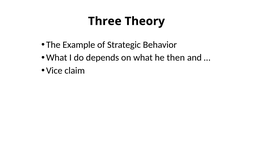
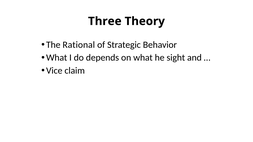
Example: Example -> Rational
then: then -> sight
